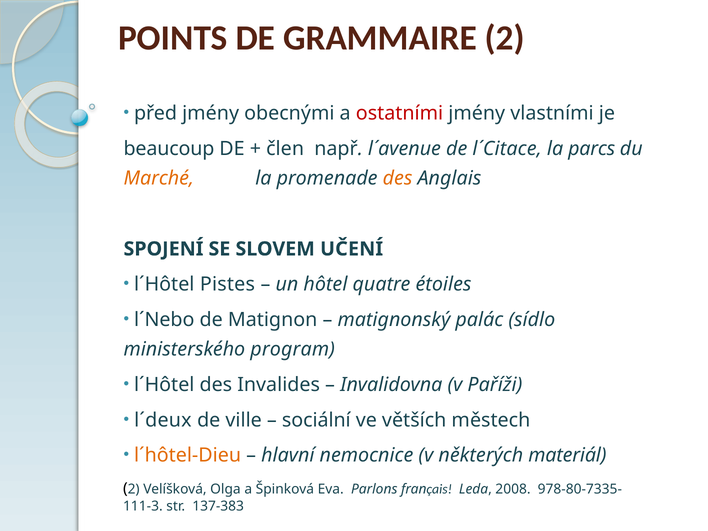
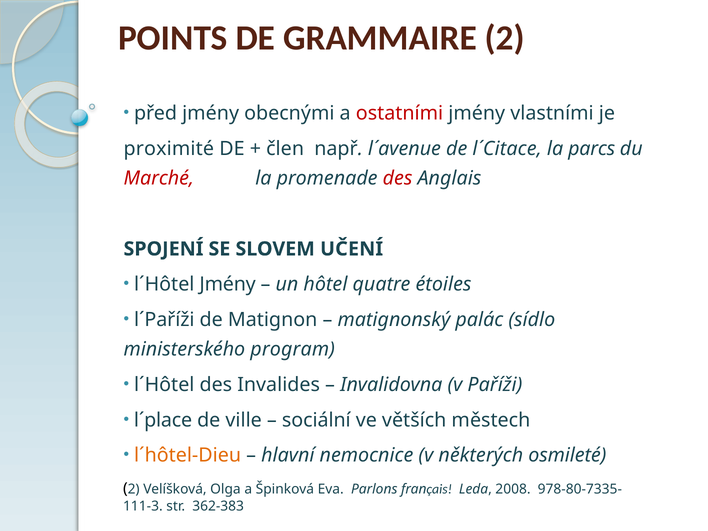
beaucoup: beaucoup -> proximité
Marché colour: orange -> red
des at (398, 178) colour: orange -> red
l´Hôtel Pistes: Pistes -> Jmény
l´Nebo: l´Nebo -> l´Paříži
l´deux: l´deux -> l´place
materiál: materiál -> osmileté
137-383: 137-383 -> 362-383
